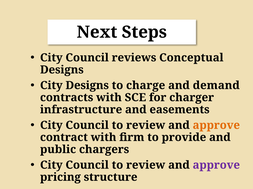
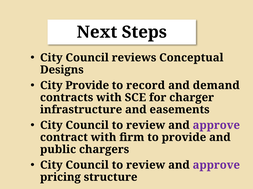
City Designs: Designs -> Provide
charge: charge -> record
approve at (216, 126) colour: orange -> purple
